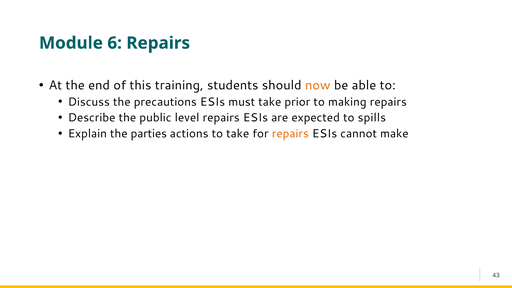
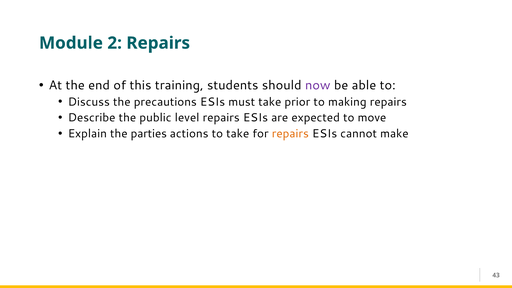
6: 6 -> 2
now colour: orange -> purple
spills: spills -> move
